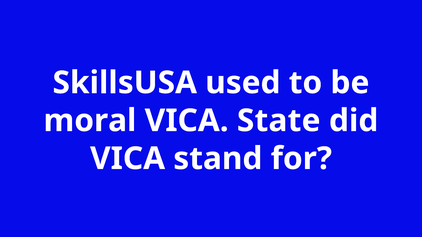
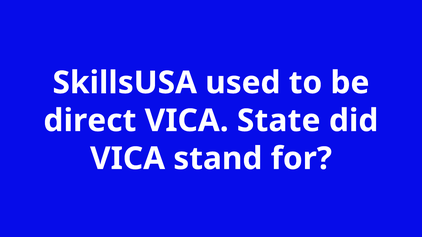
moral: moral -> direct
